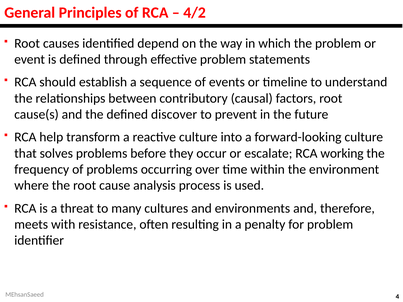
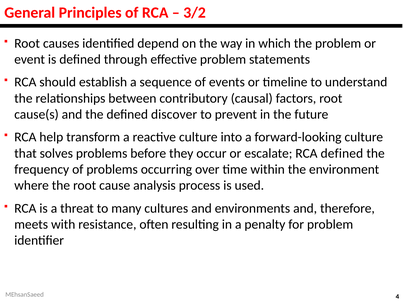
4/2: 4/2 -> 3/2
RCA working: working -> defined
